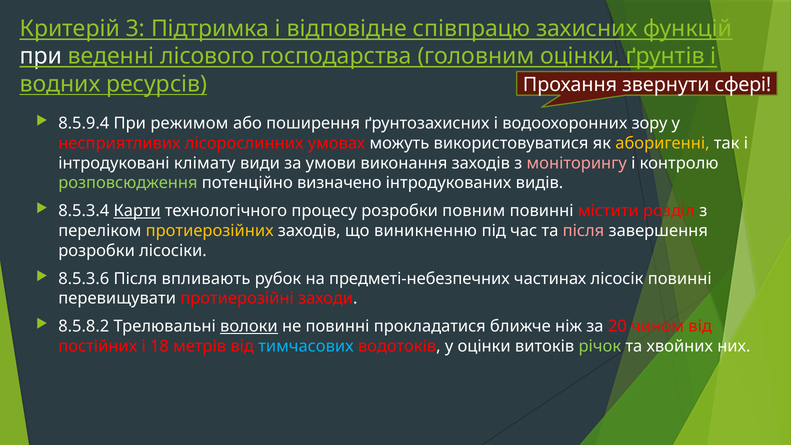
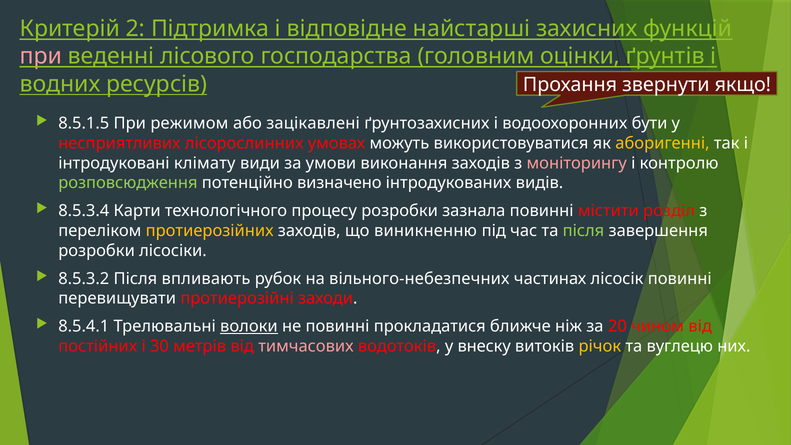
3: 3 -> 2
співпрацю: співпрацю -> найстарші
при at (41, 56) colour: white -> pink
сфері: сфері -> якщо
8.5.9.4: 8.5.9.4 -> 8.5.1.5
поширення: поширення -> зацікавлені
зору: зору -> бути
Карти underline: present -> none
повним: повним -> зазнала
після at (583, 231) colour: pink -> light green
8.5.3.6: 8.5.3.6 -> 8.5.3.2
предметі-небезпечних: предметі-небезпечних -> вільного-небезпечних
8.5.8.2: 8.5.8.2 -> 8.5.4.1
18: 18 -> 30
тимчасових colour: light blue -> pink
у оцінки: оцінки -> внеску
річок colour: light green -> yellow
хвойних: хвойних -> вуглецю
